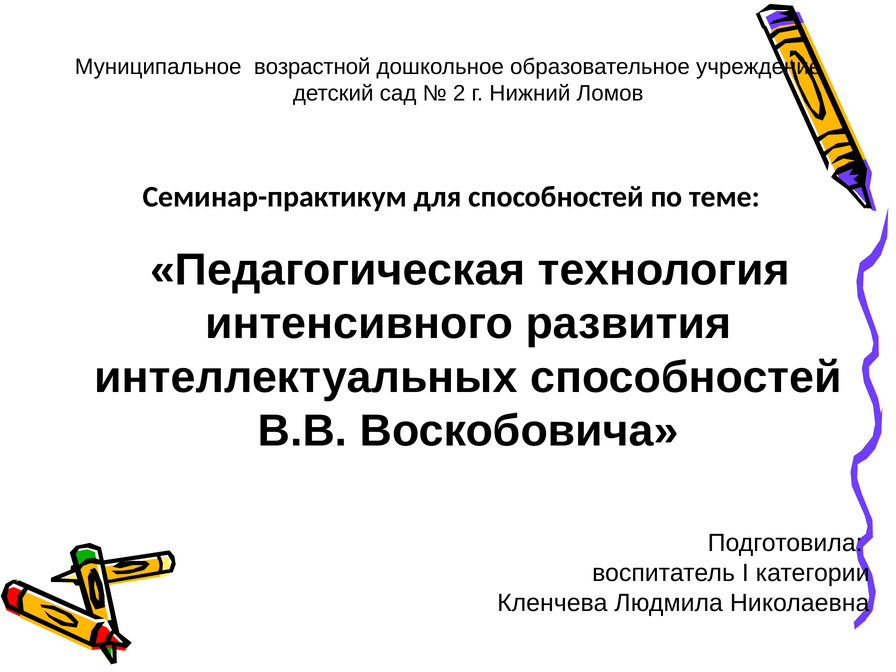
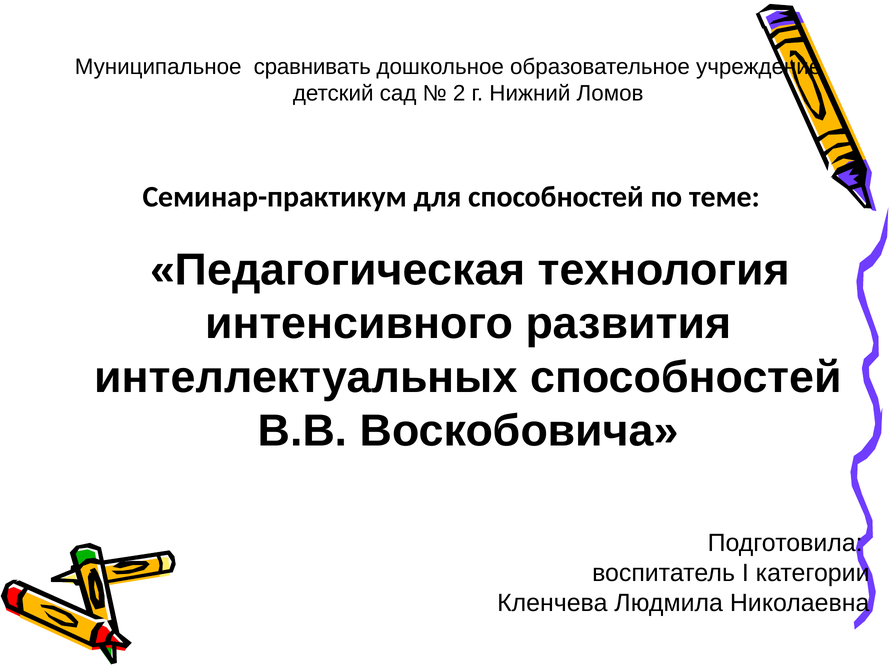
возрастной: возрастной -> сравнивать
